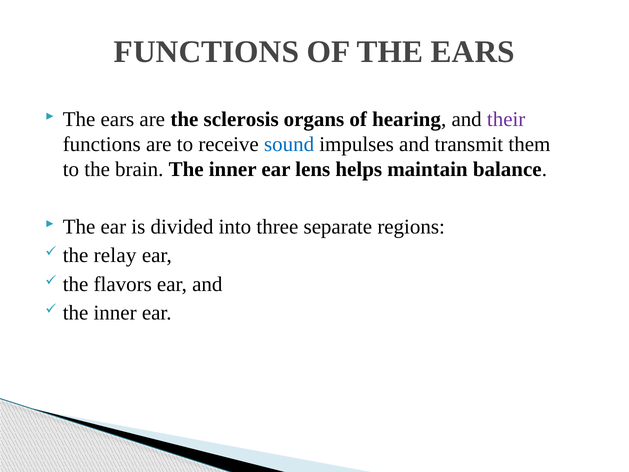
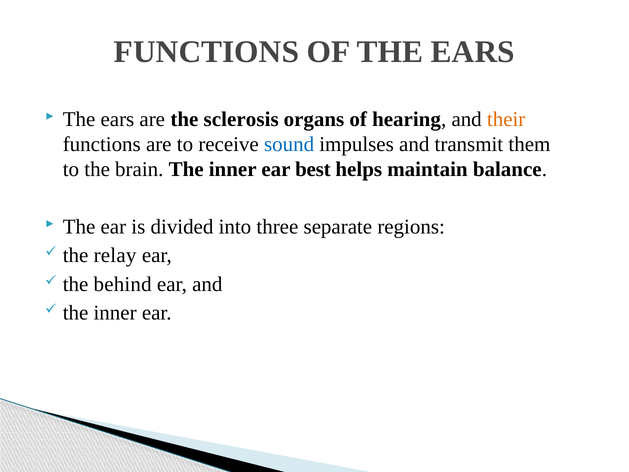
their colour: purple -> orange
lens: lens -> best
flavors: flavors -> behind
